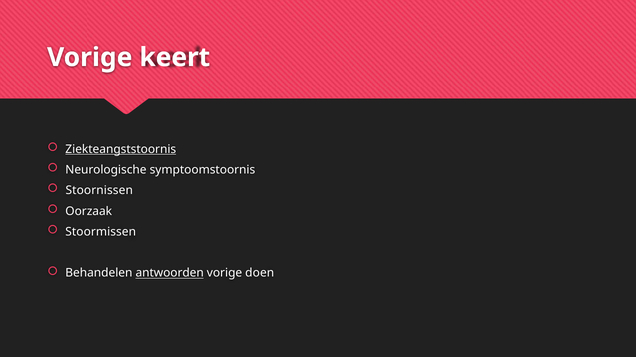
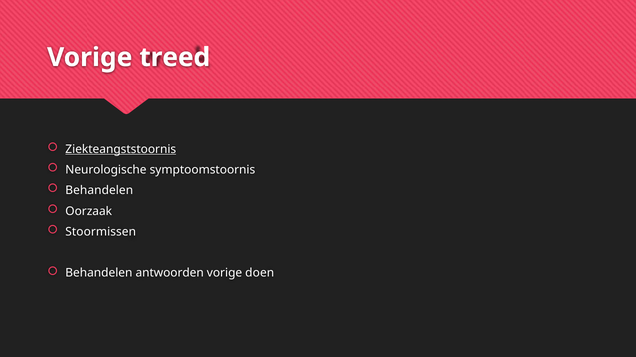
keert: keert -> treed
Stoornissen at (99, 191): Stoornissen -> Behandelen
antwoorden underline: present -> none
